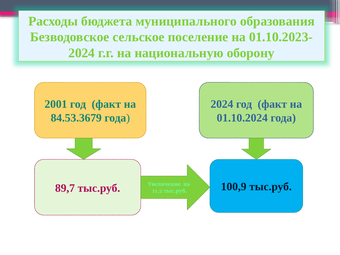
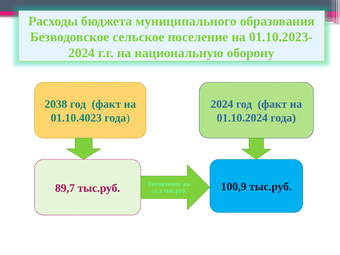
2001: 2001 -> 2038
84.53.3679: 84.53.3679 -> 01.10.4023
